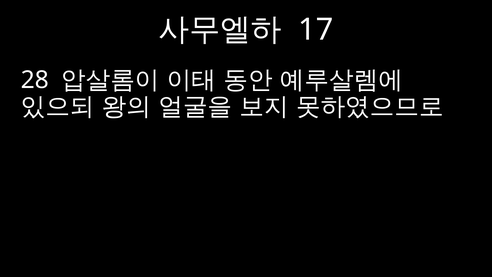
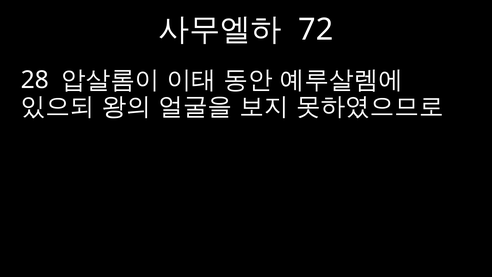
17: 17 -> 72
